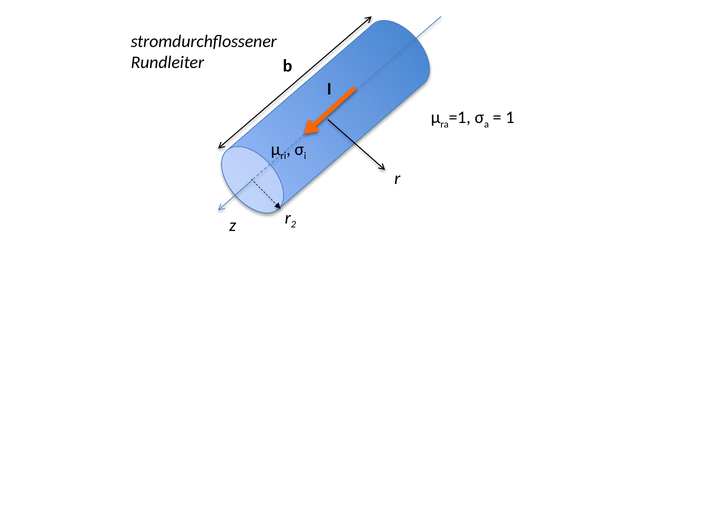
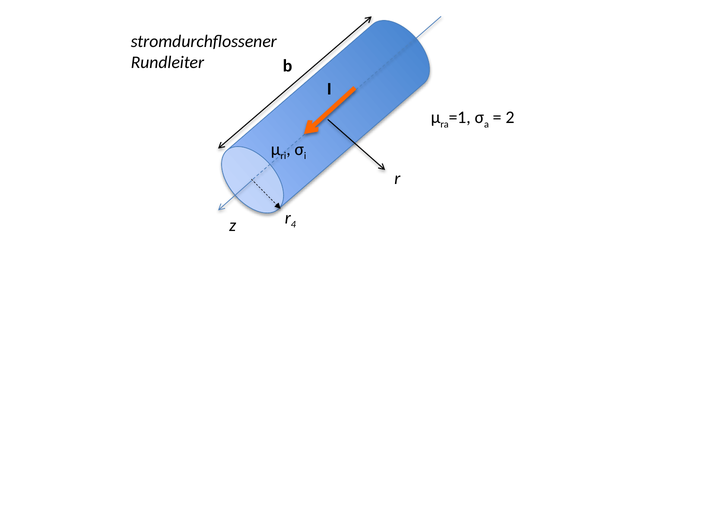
1: 1 -> 2
2: 2 -> 4
